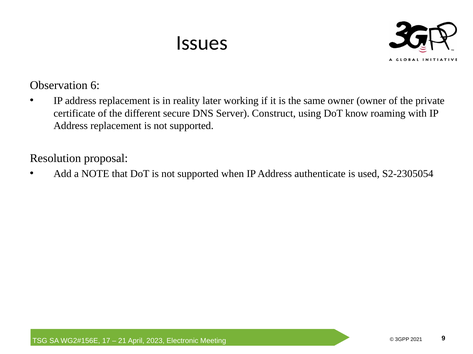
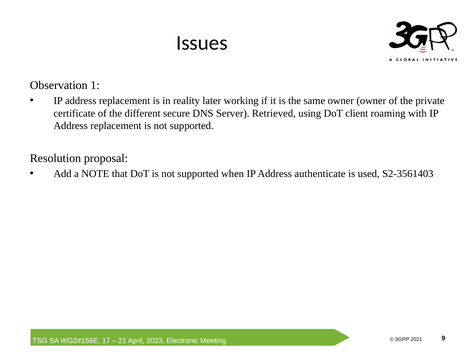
6: 6 -> 1
Construct: Construct -> Retrieved
know: know -> client
S2-2305054: S2-2305054 -> S2-3561403
